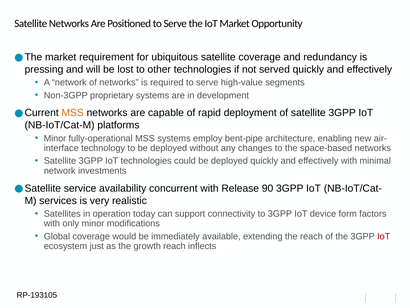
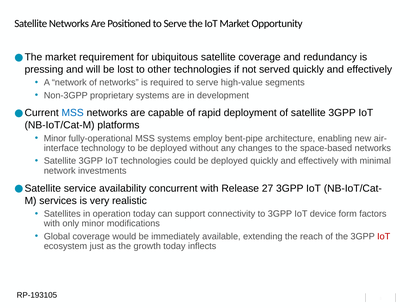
MSS at (73, 113) colour: orange -> blue
90: 90 -> 27
growth reach: reach -> today
